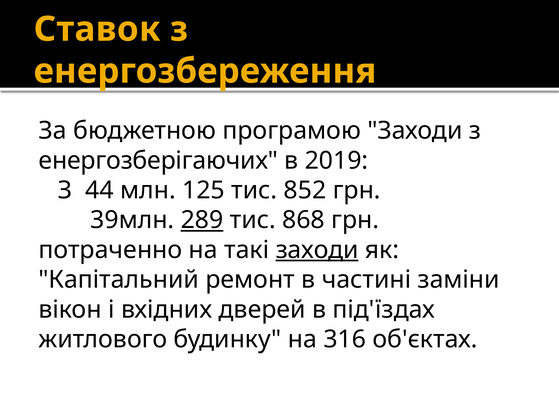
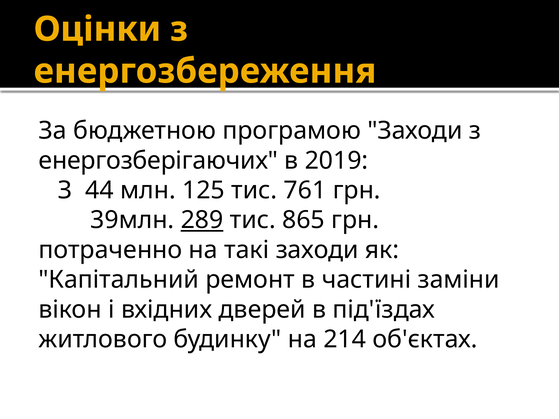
Ставок: Ставок -> Оцінки
852: 852 -> 761
868: 868 -> 865
заходи at (317, 250) underline: present -> none
316: 316 -> 214
